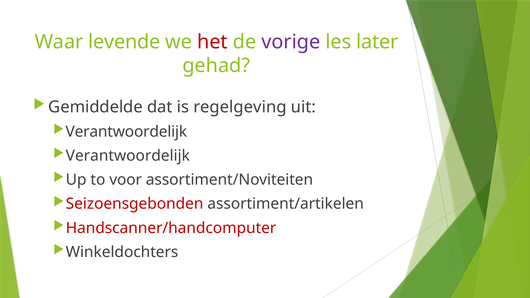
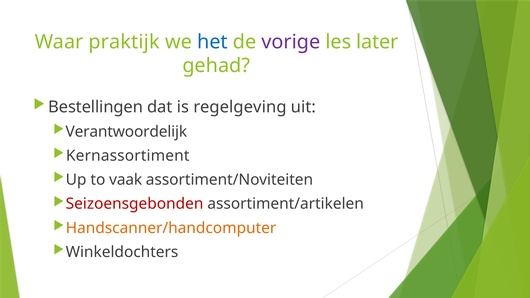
levende: levende -> praktijk
het colour: red -> blue
Gemiddelde: Gemiddelde -> Bestellingen
Verantwoordelijk at (128, 156): Verantwoordelijk -> Kernassortiment
voor: voor -> vaak
Handscanner/handcomputer colour: red -> orange
